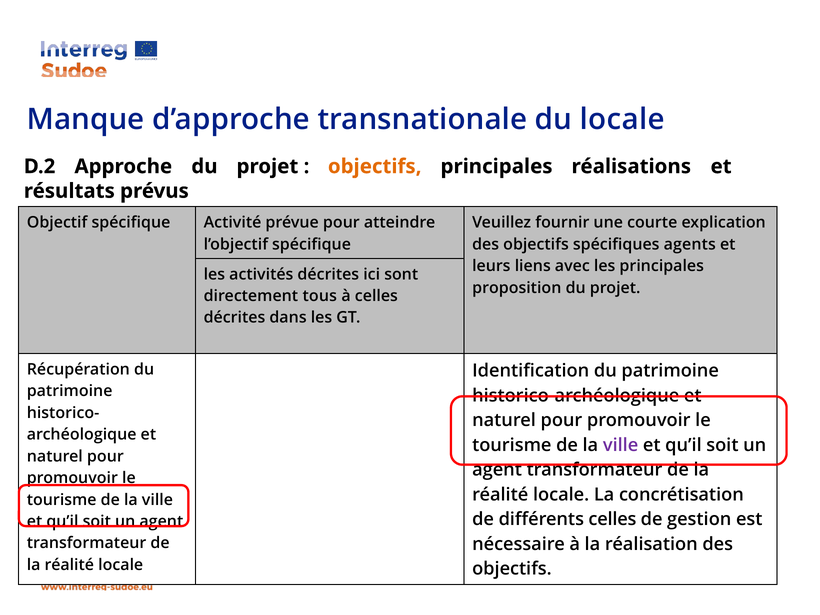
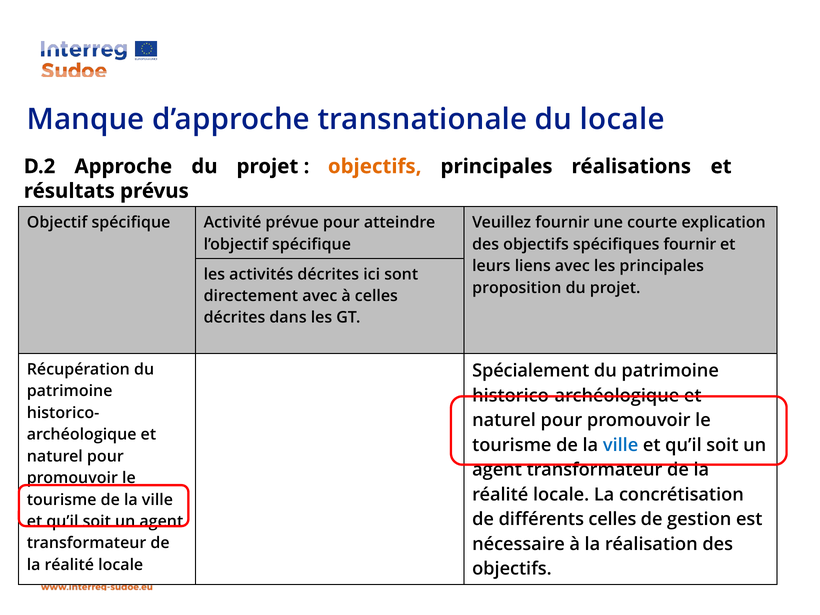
spécifiques agents: agents -> fournir
directement tous: tous -> avec
Identification: Identification -> Spécialement
ville at (621, 445) colour: purple -> blue
